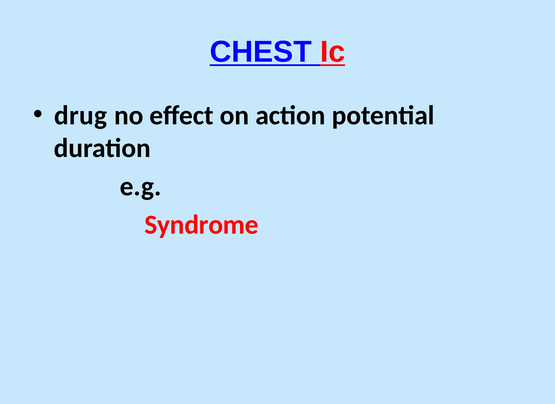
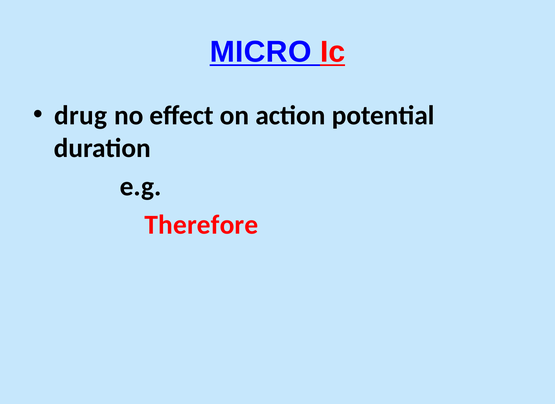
CHEST: CHEST -> MICRO
Syndrome: Syndrome -> Therefore
